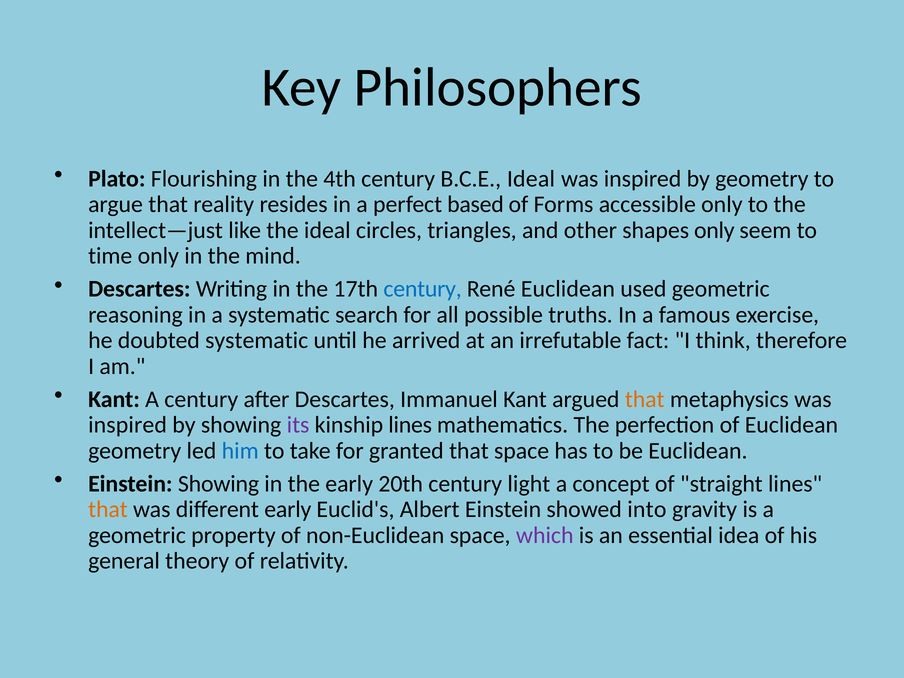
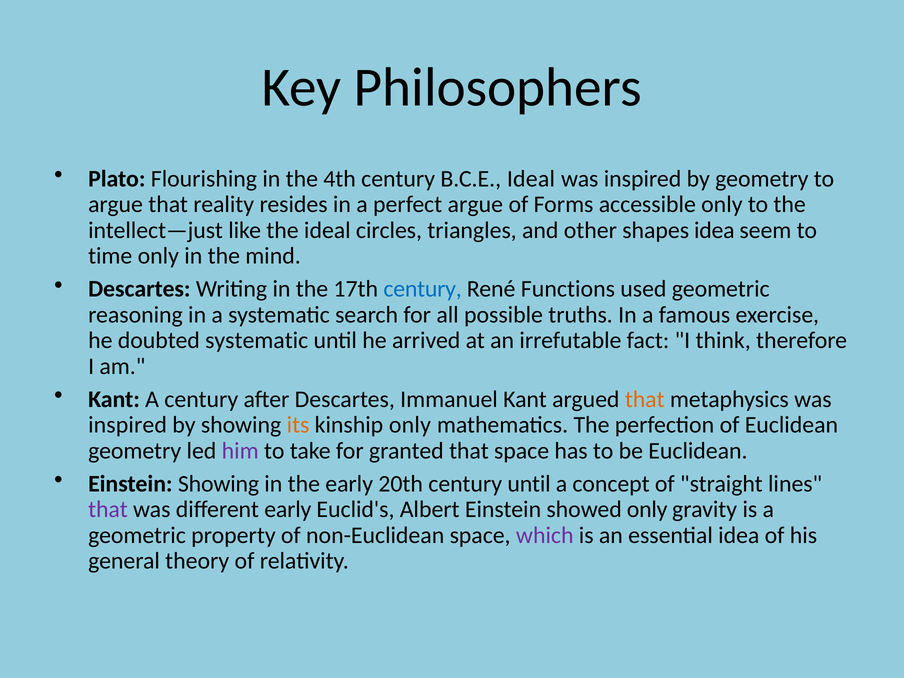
perfect based: based -> argue
shapes only: only -> idea
René Euclidean: Euclidean -> Functions
its colour: purple -> orange
kinship lines: lines -> only
him colour: blue -> purple
century light: light -> until
that at (108, 510) colour: orange -> purple
showed into: into -> only
